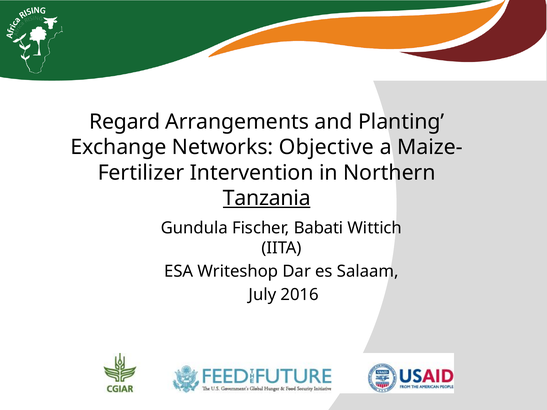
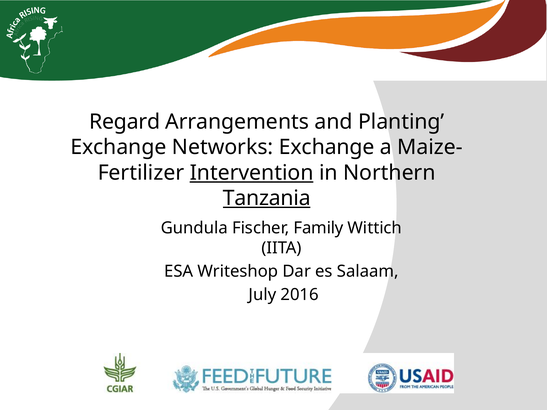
Networks Objective: Objective -> Exchange
Intervention underline: none -> present
Babati: Babati -> Family
